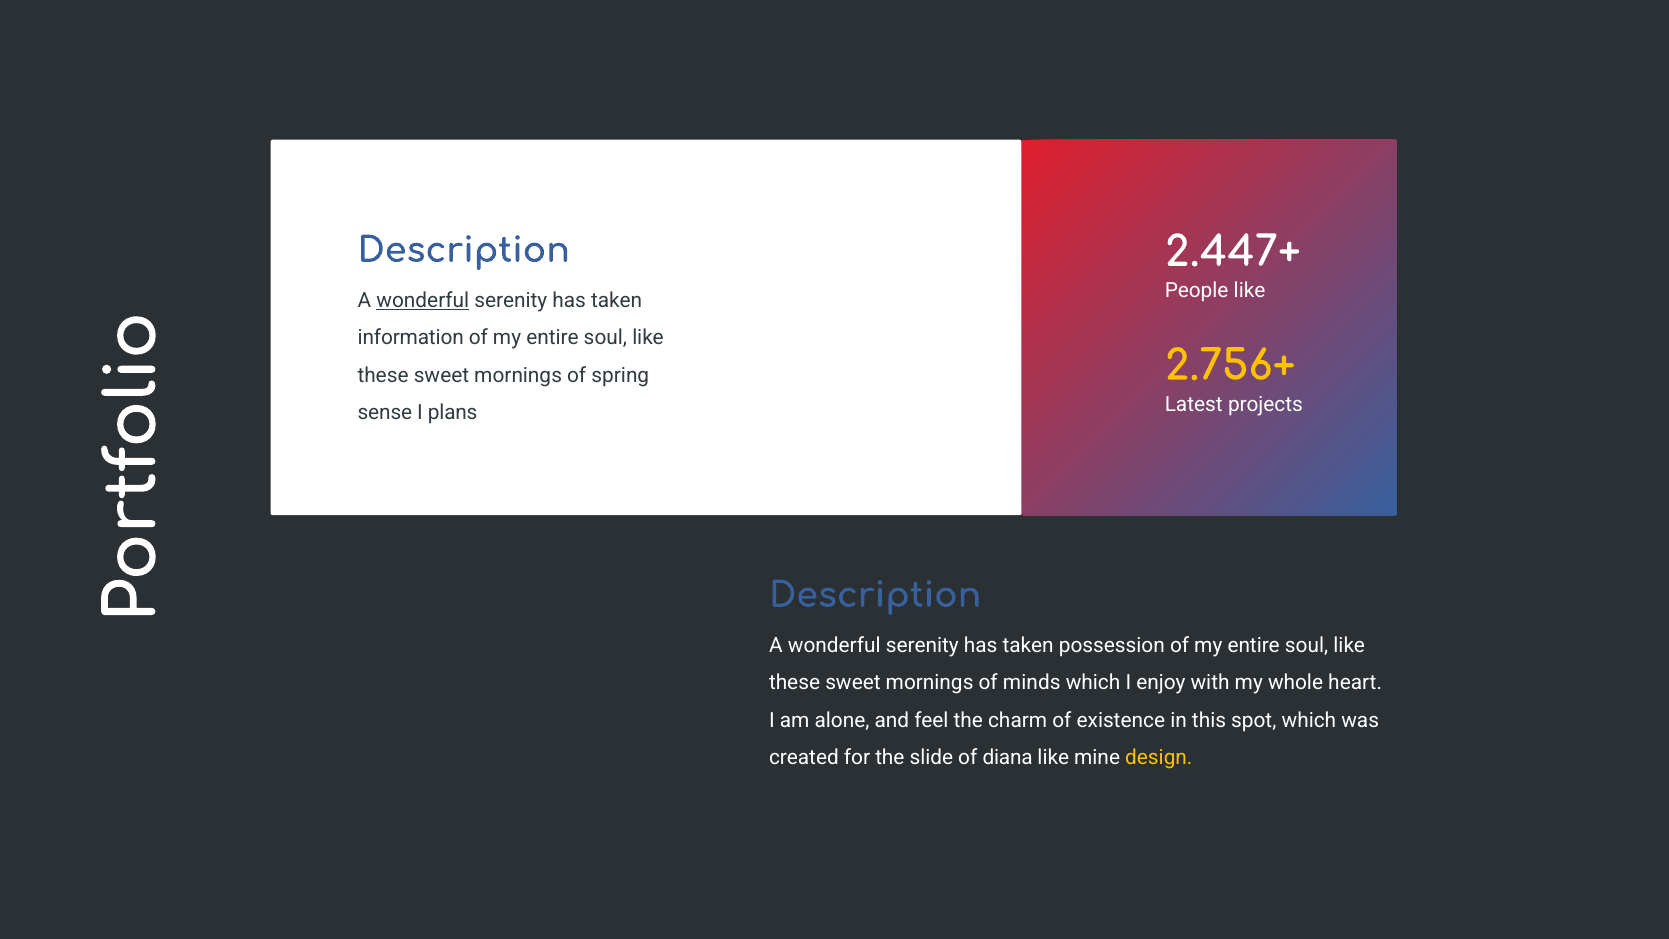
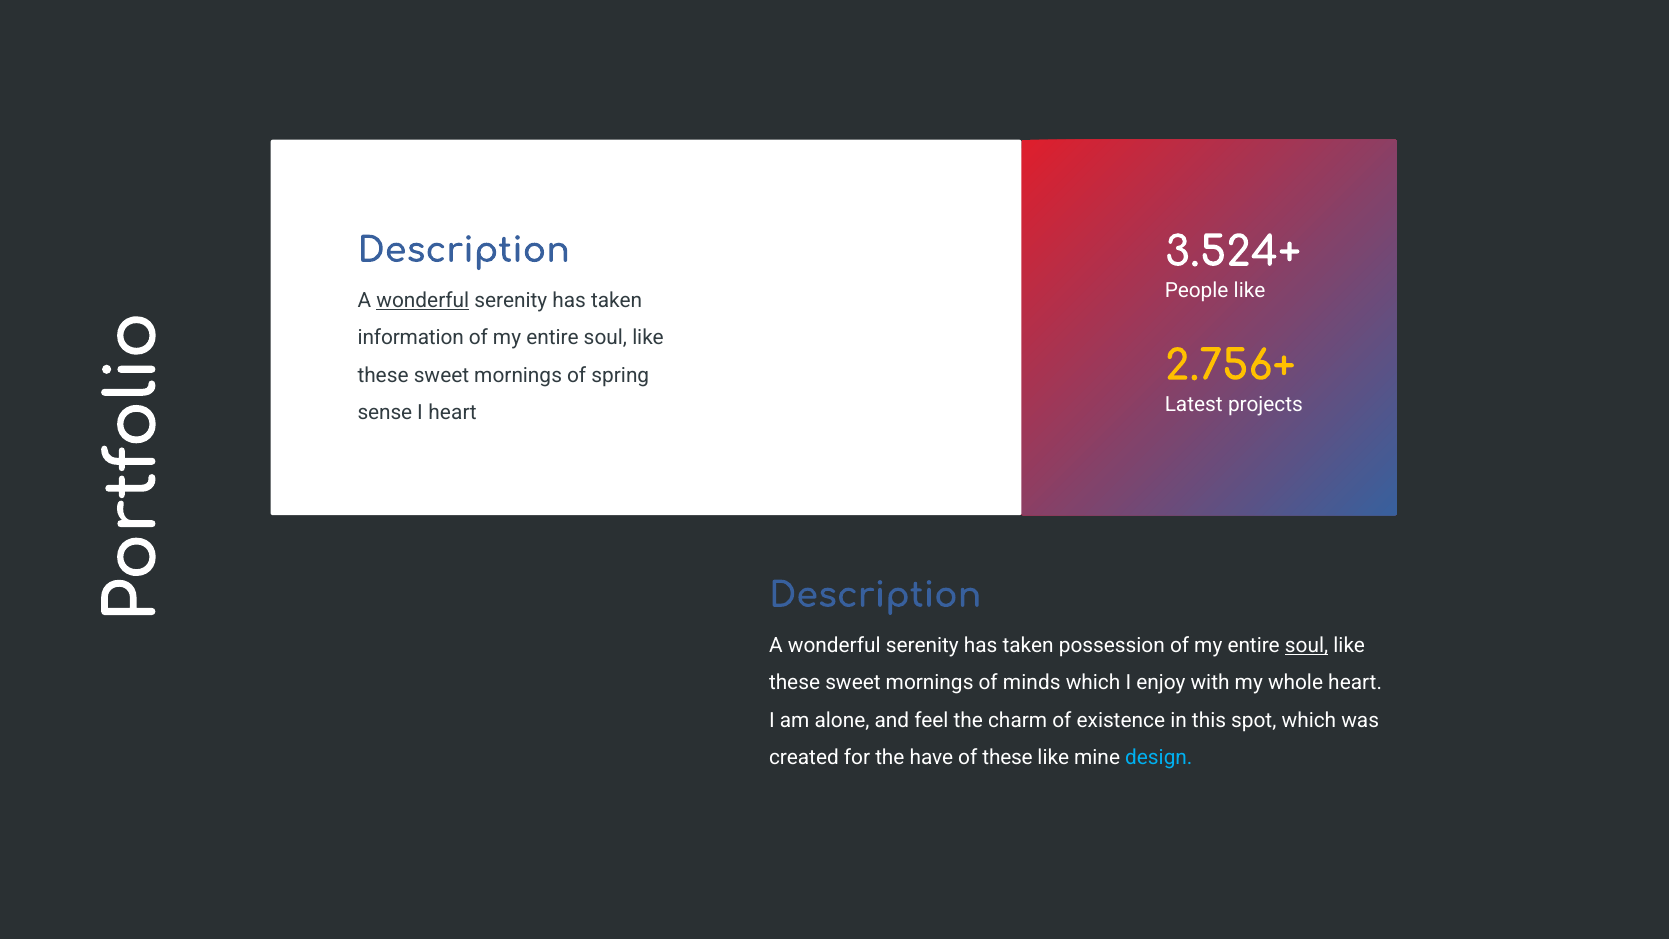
2.447+: 2.447+ -> 3.524+
I plans: plans -> heart
soul at (1307, 645) underline: none -> present
slide: slide -> have
of diana: diana -> these
design colour: yellow -> light blue
